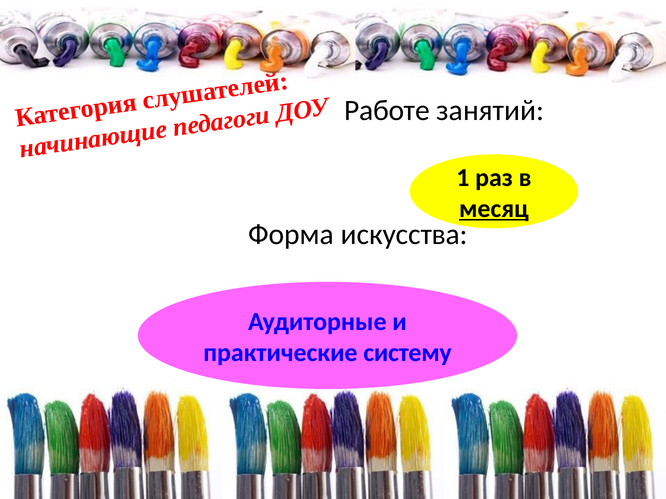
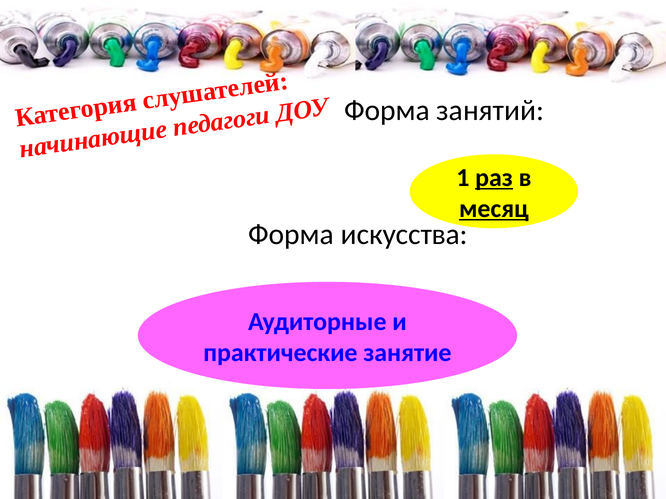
Работе at (387, 110): Работе -> Форма
раз underline: none -> present
систему: систему -> занятие
